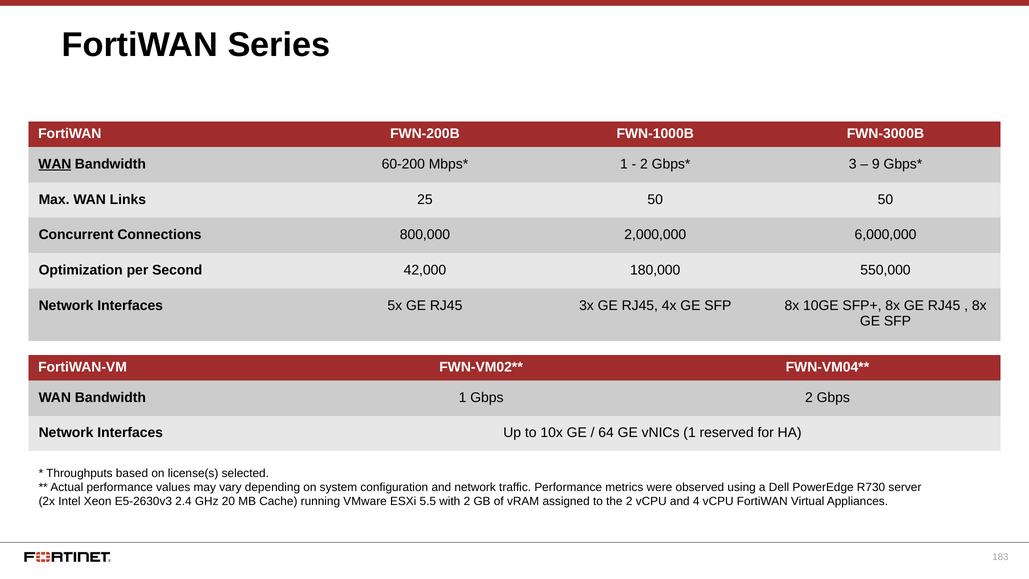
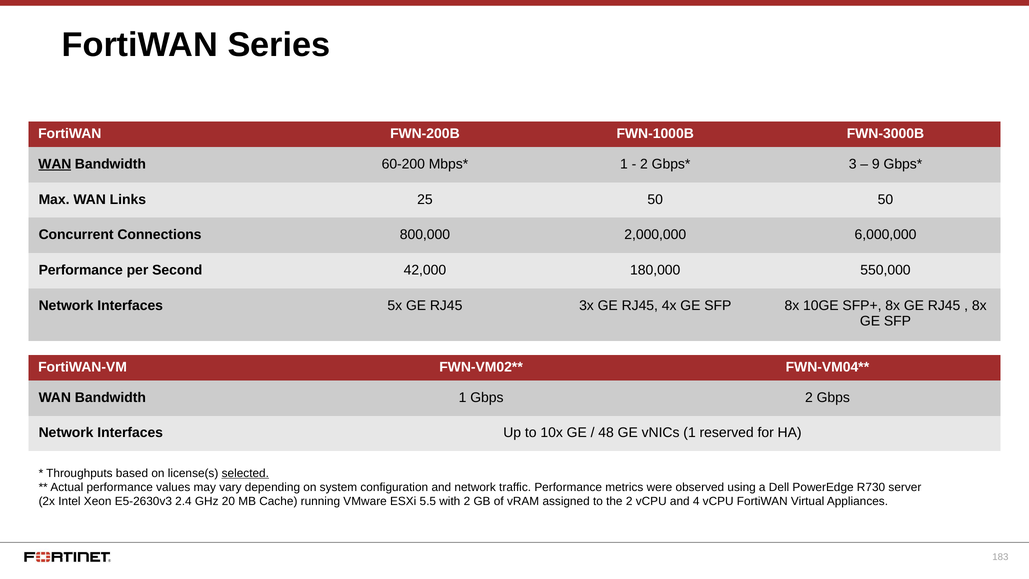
Optimization at (81, 270): Optimization -> Performance
64: 64 -> 48
selected underline: none -> present
